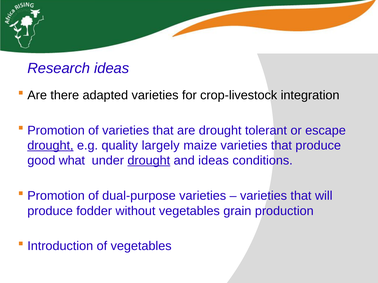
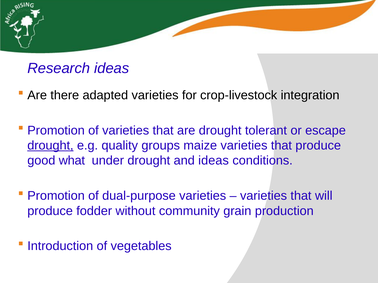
largely: largely -> groups
drought at (149, 161) underline: present -> none
without vegetables: vegetables -> community
